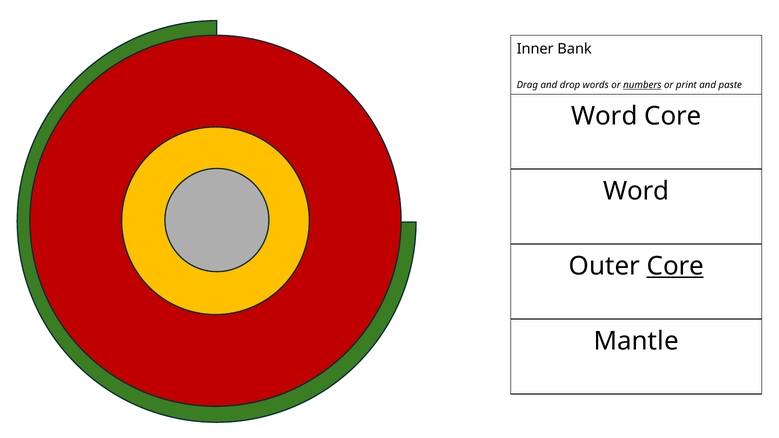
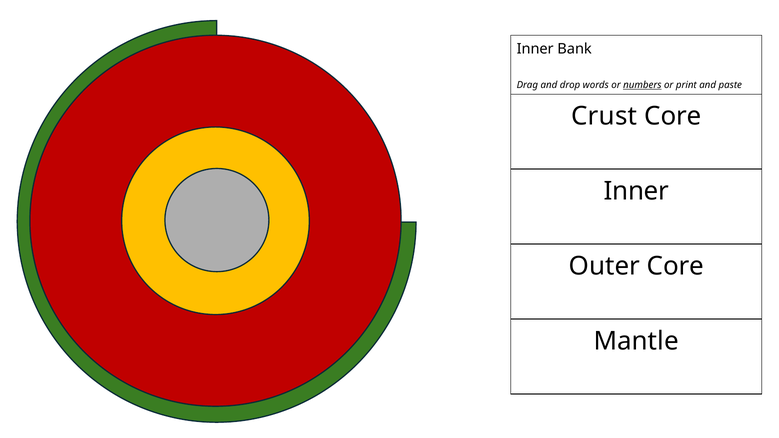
Word at (604, 116): Word -> Crust
Word at (636, 191): Word -> Inner
Core at (675, 266) underline: present -> none
